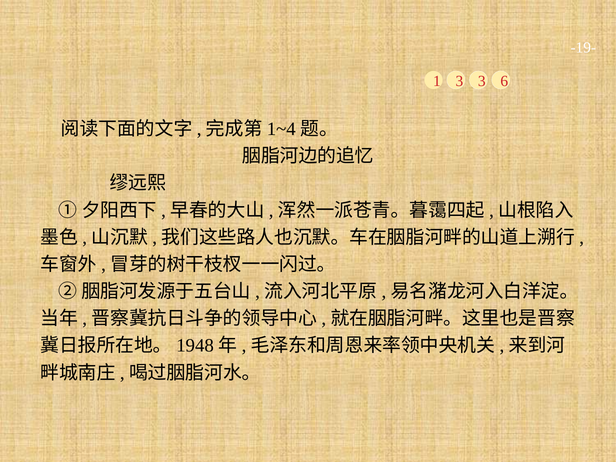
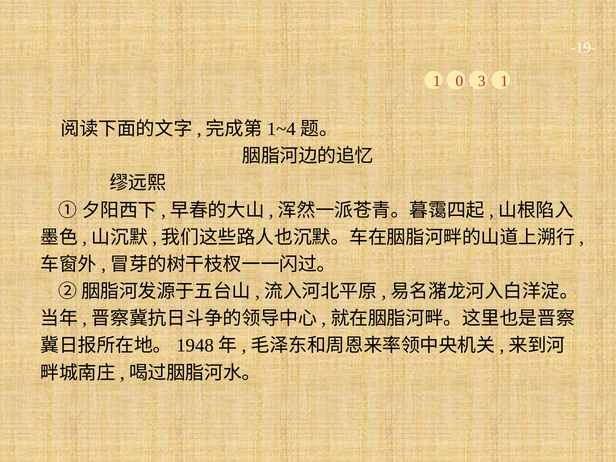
1 3: 3 -> 0
3 6: 6 -> 1
